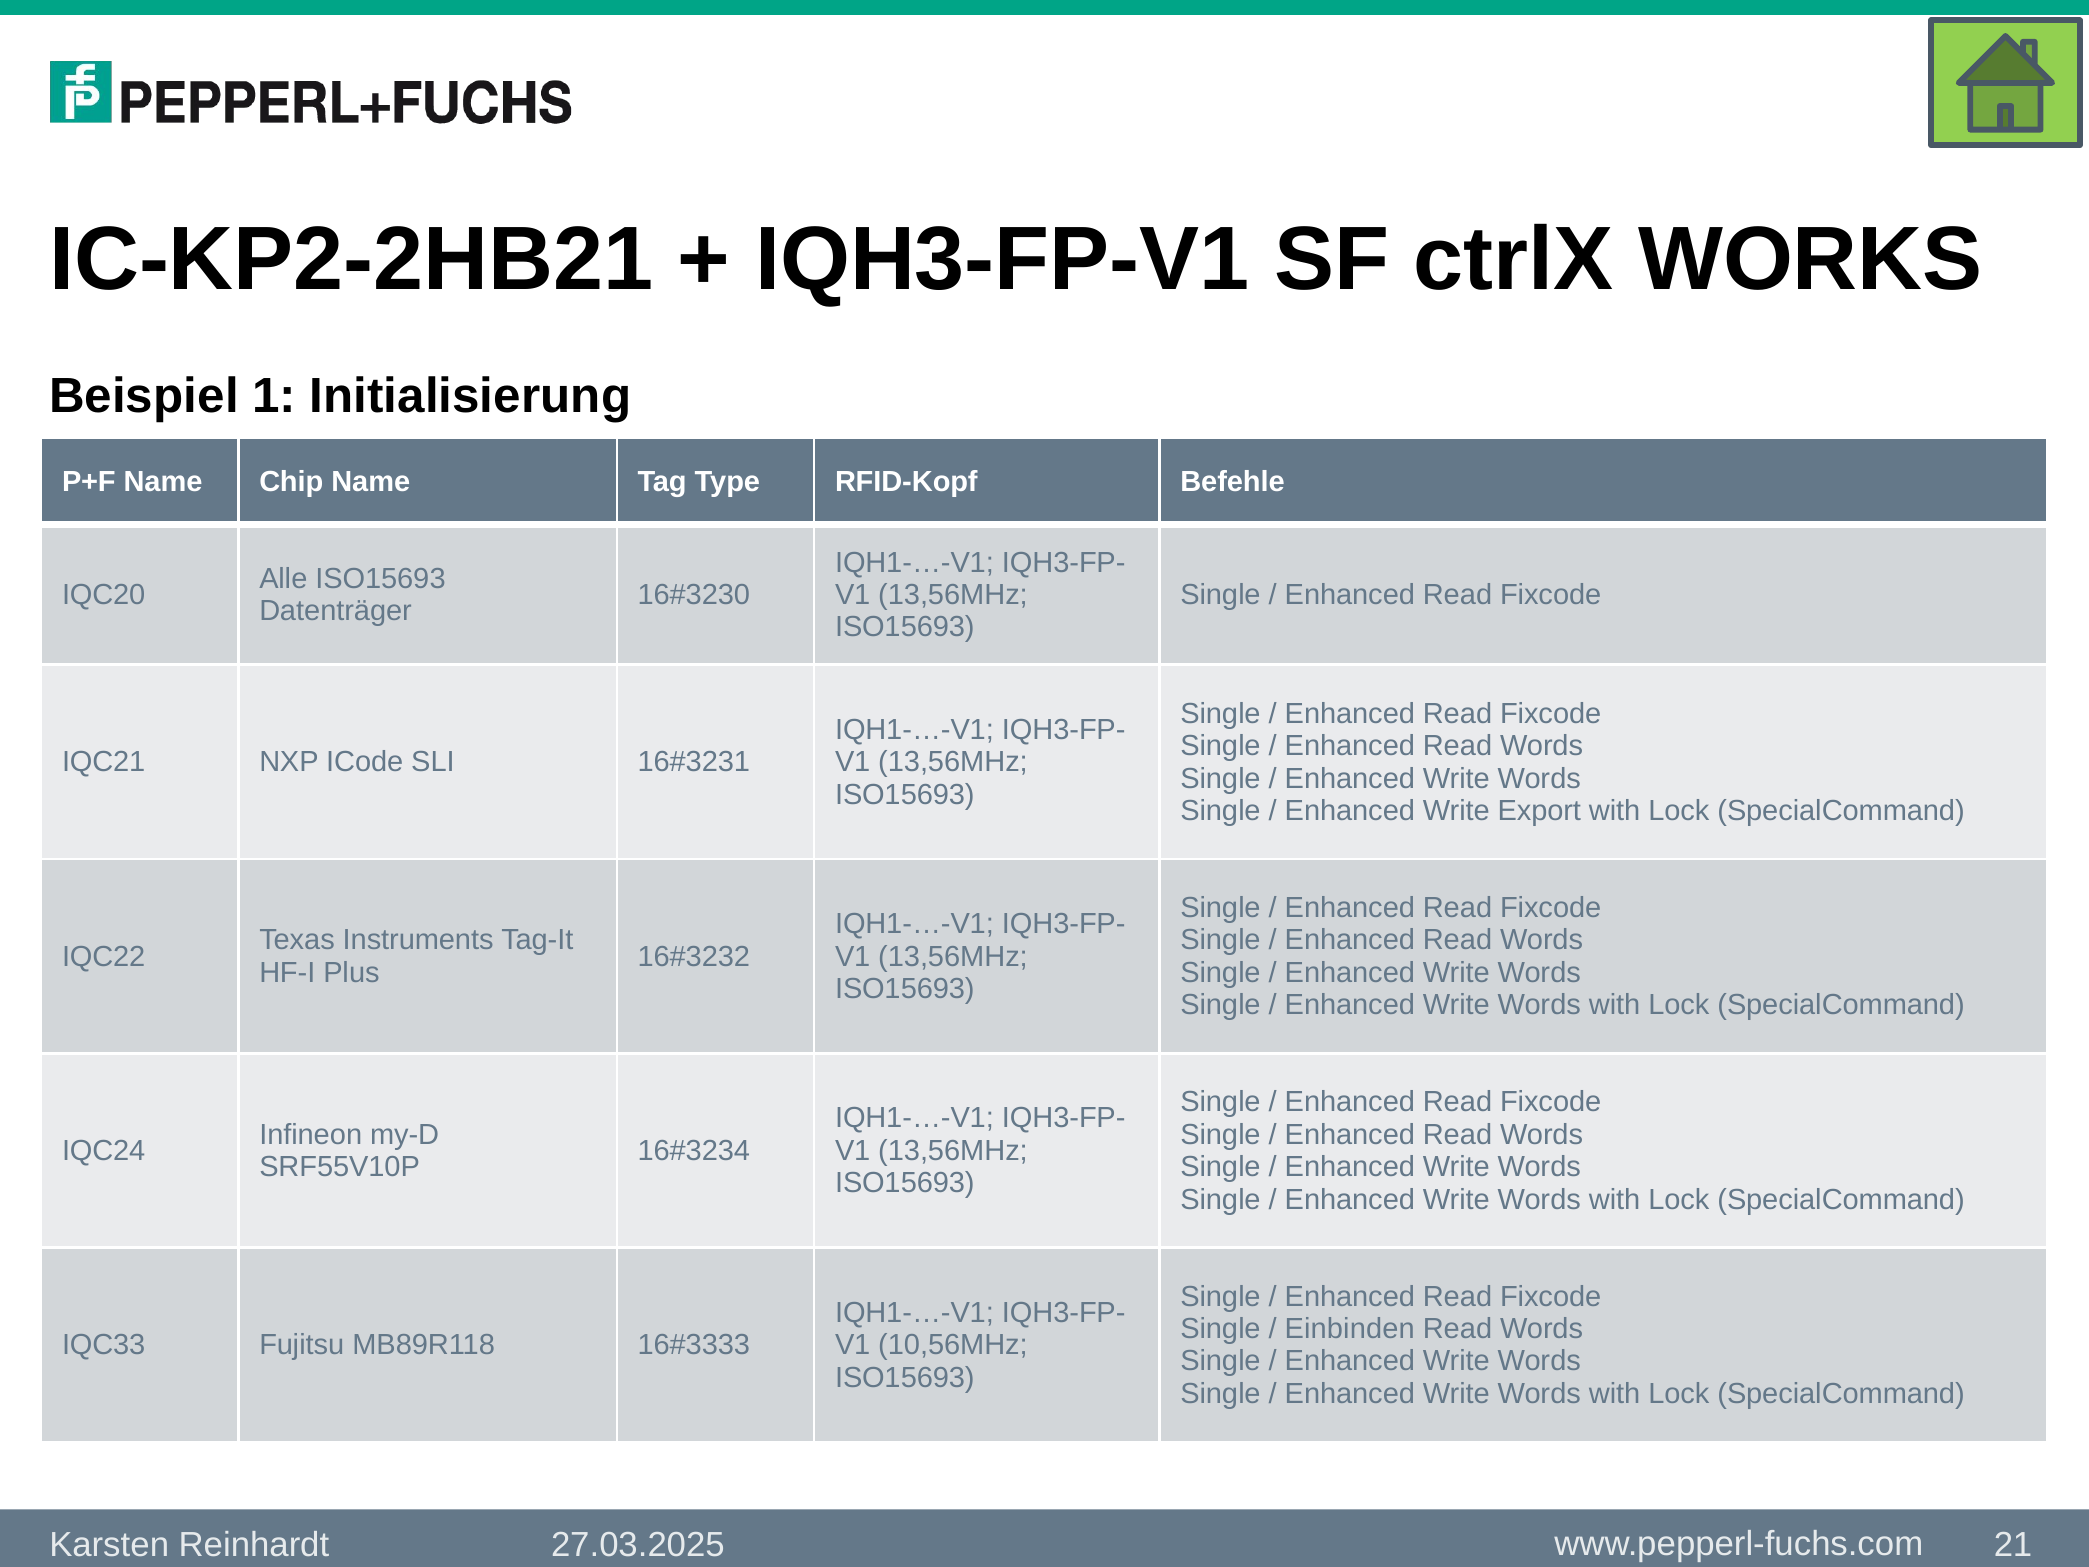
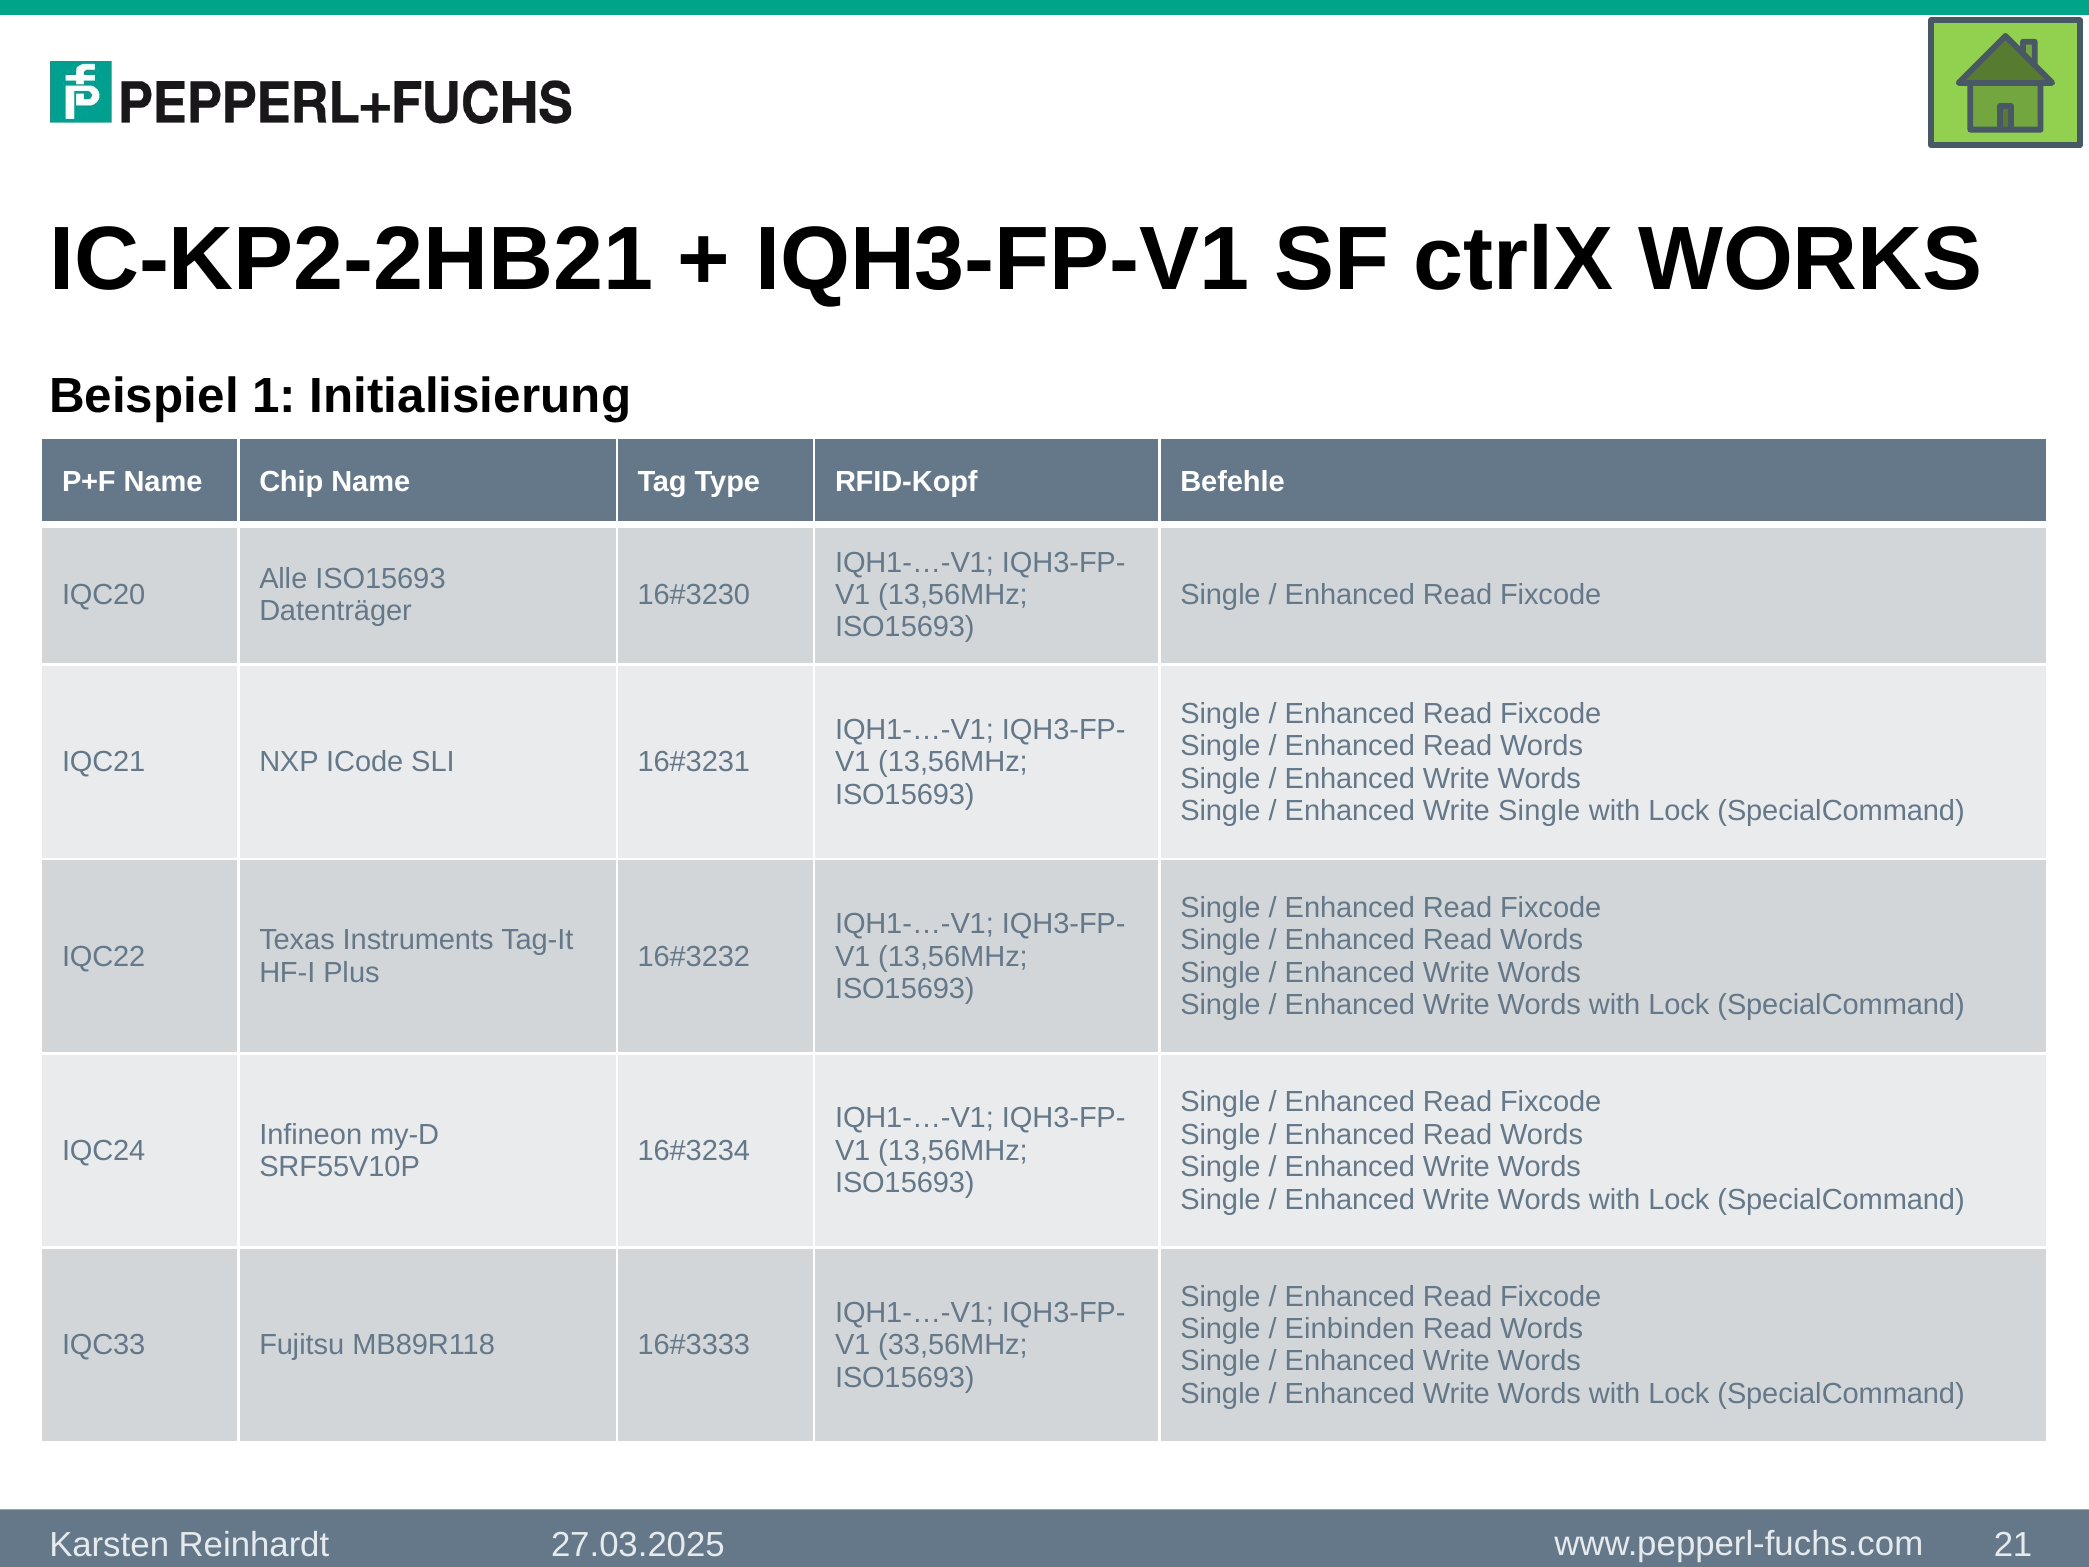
Write Export: Export -> Single
10,56MHz: 10,56MHz -> 33,56MHz
